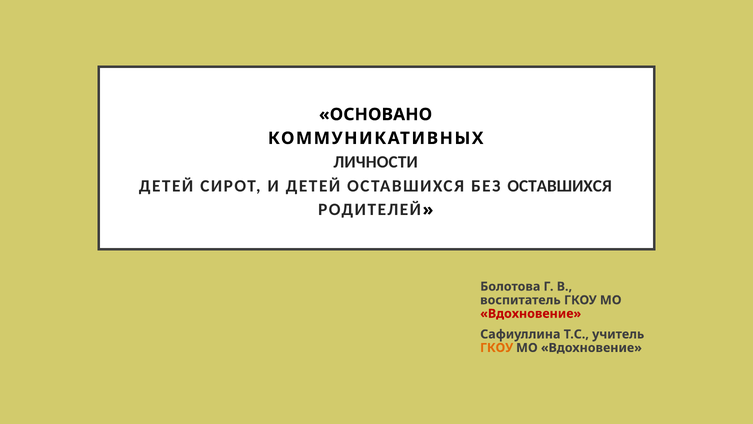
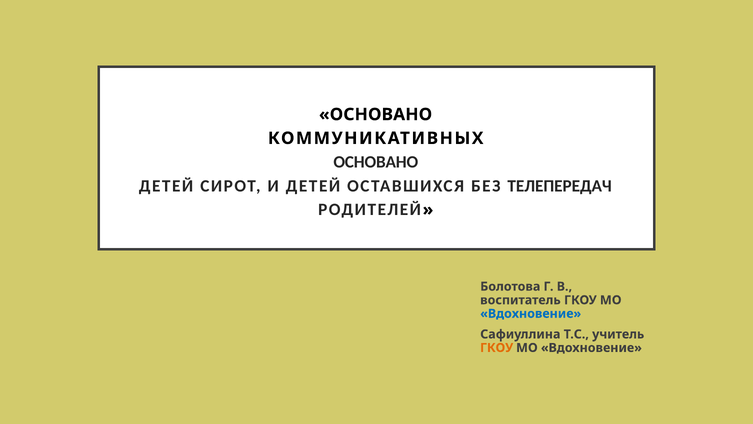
ЛИЧНОСТИ at (376, 162): ЛИЧНОСТИ -> ОСНОВАНО
БЕЗ ОСТАВШИХСЯ: ОСТАВШИХСЯ -> ТЕЛЕПЕРЕДАЧ
Вдохновение at (531, 313) colour: red -> blue
